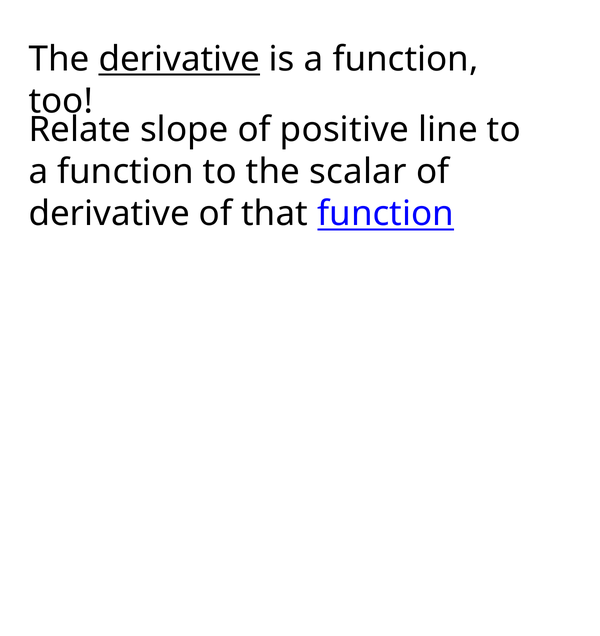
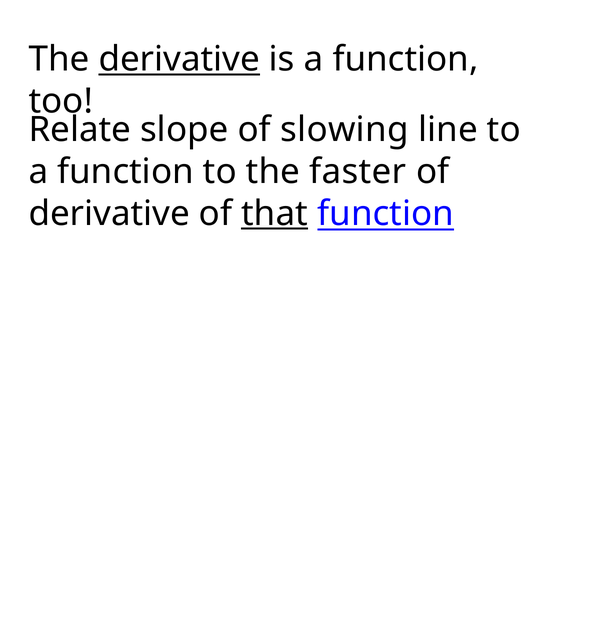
positive: positive -> slowing
scalar: scalar -> faster
that underline: none -> present
